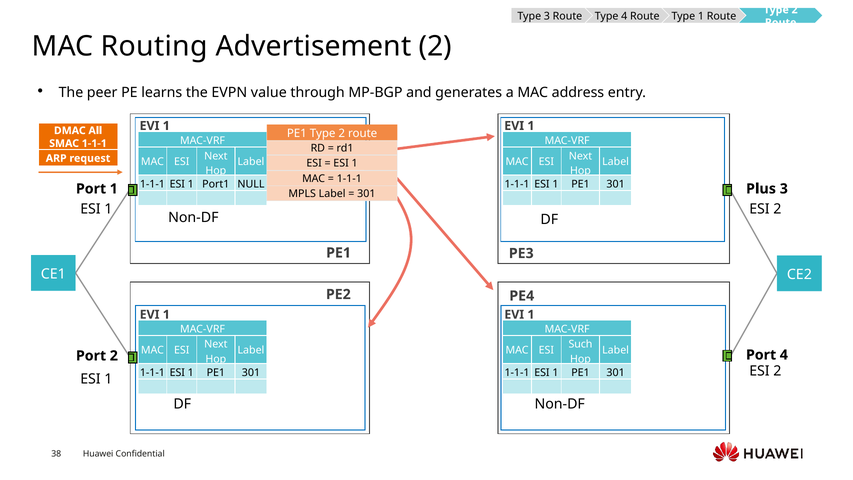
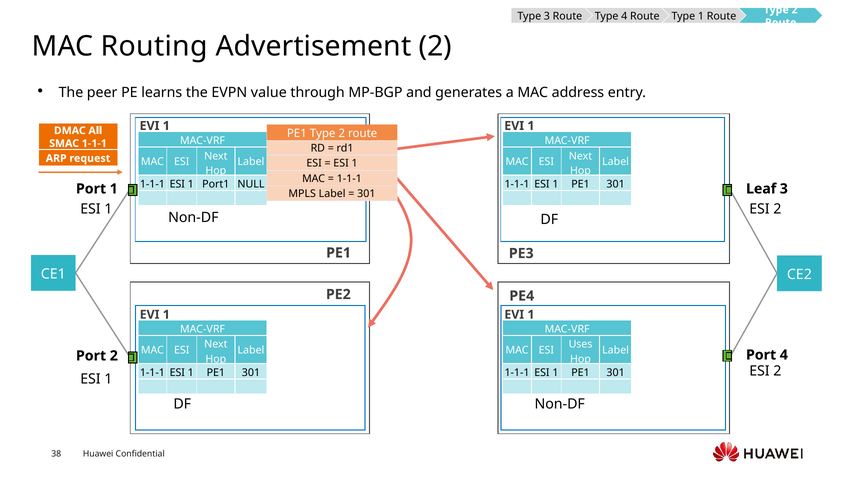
Plus: Plus -> Leaf
Such: Such -> Uses
